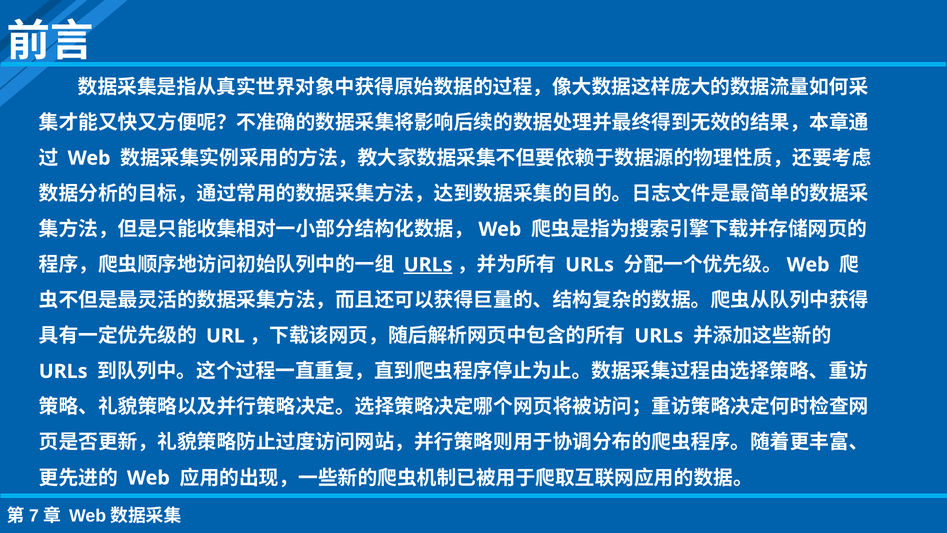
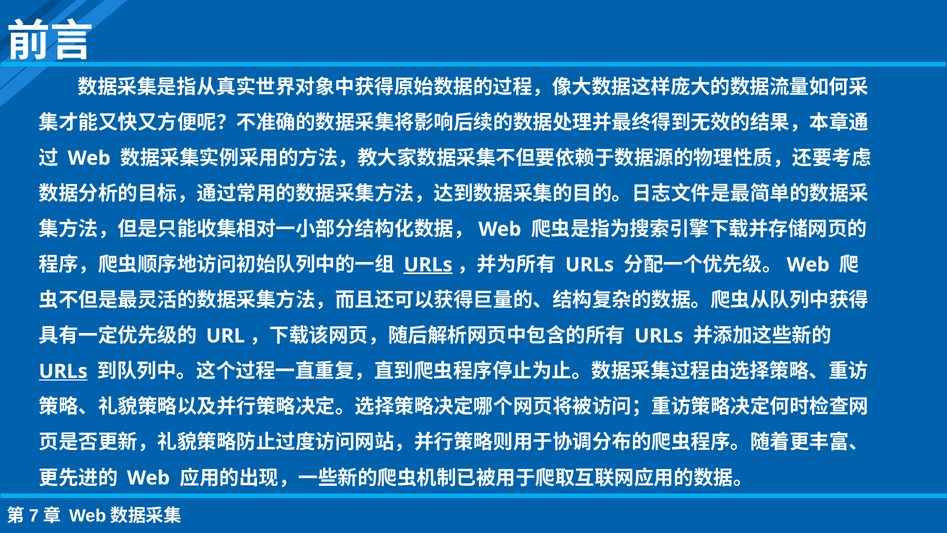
URLs at (63, 371) underline: none -> present
